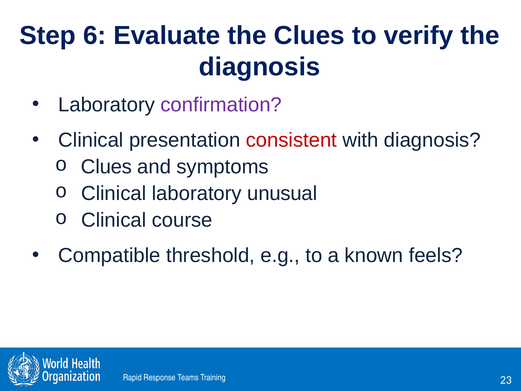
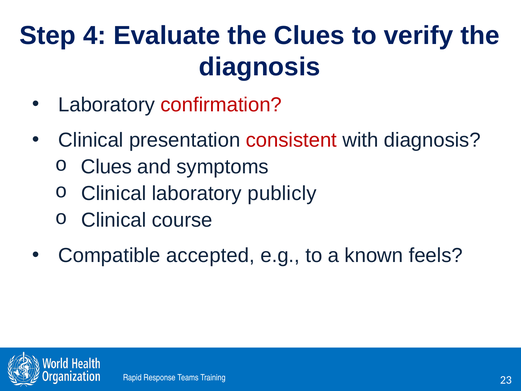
6: 6 -> 4
confirmation colour: purple -> red
unusual: unusual -> publicly
threshold: threshold -> accepted
